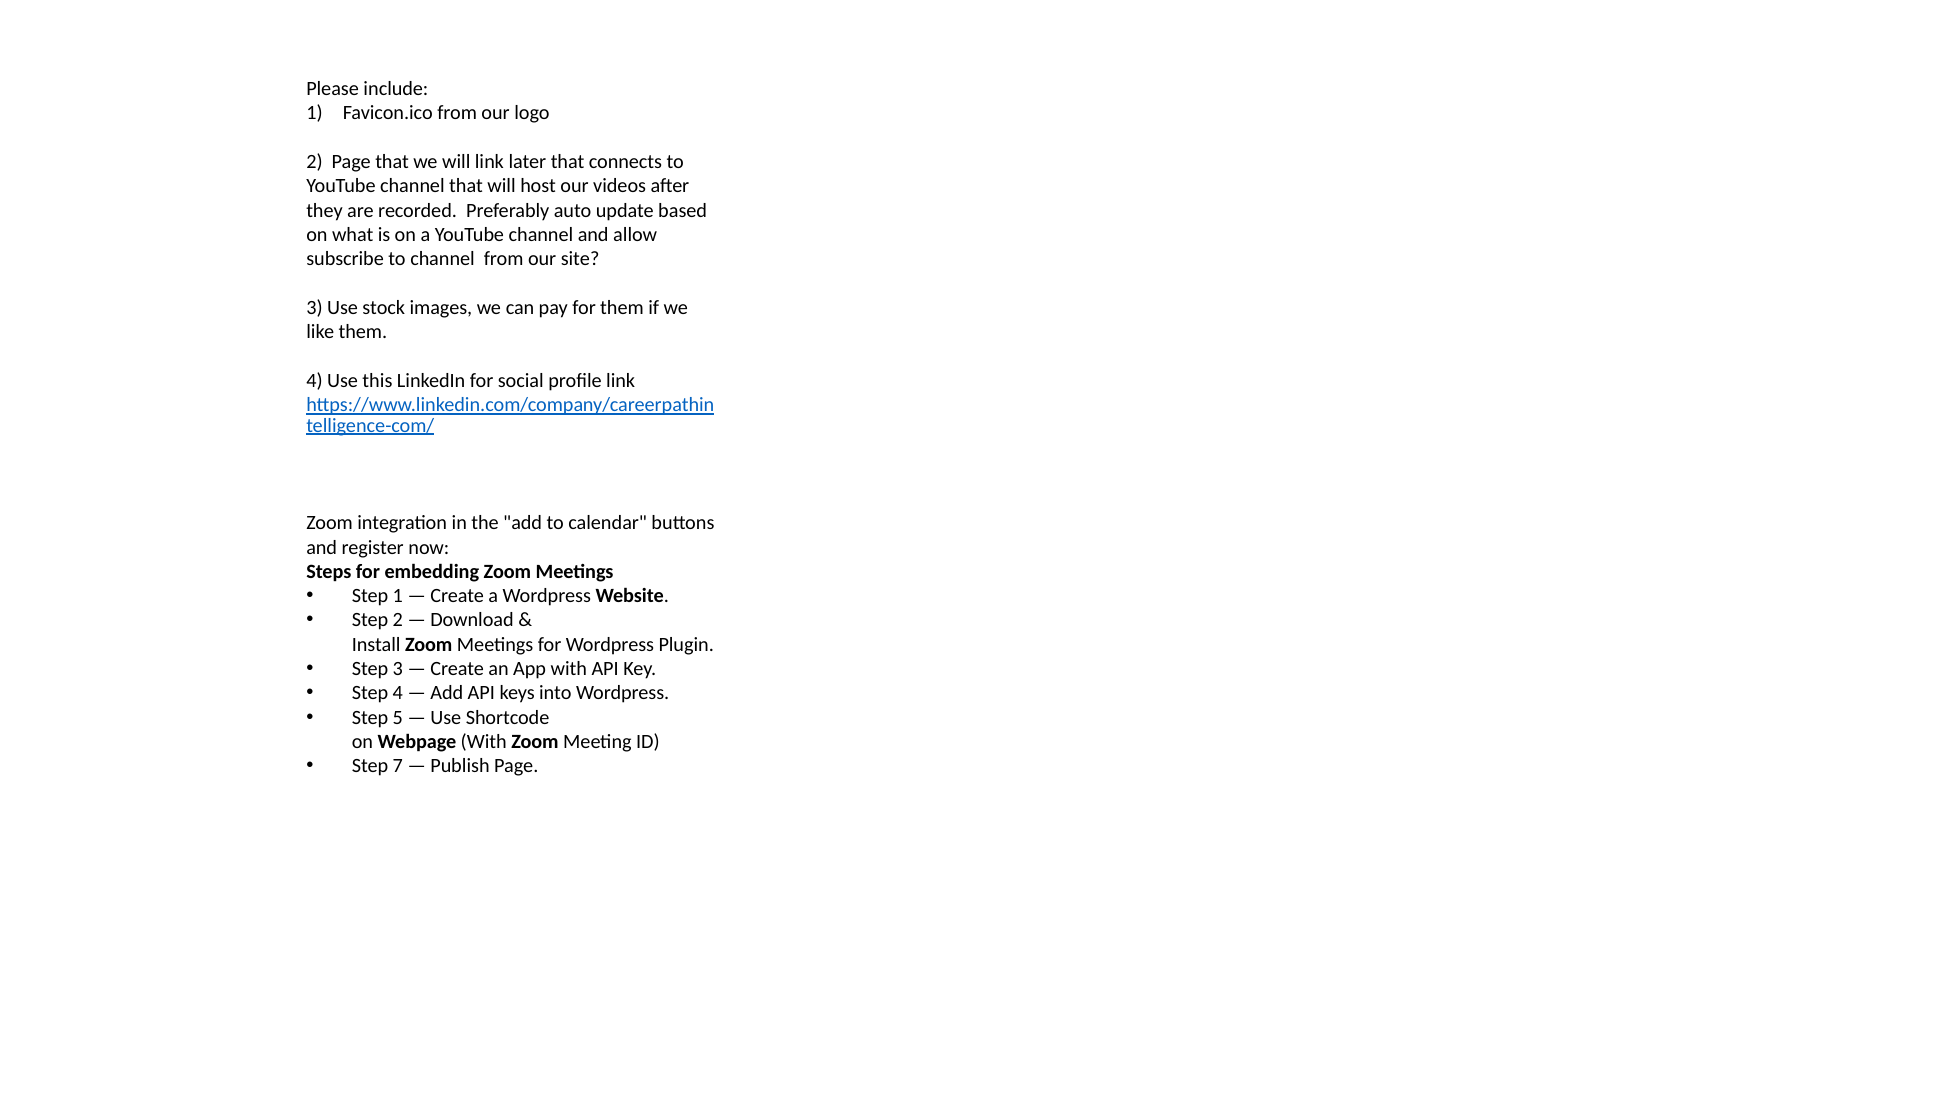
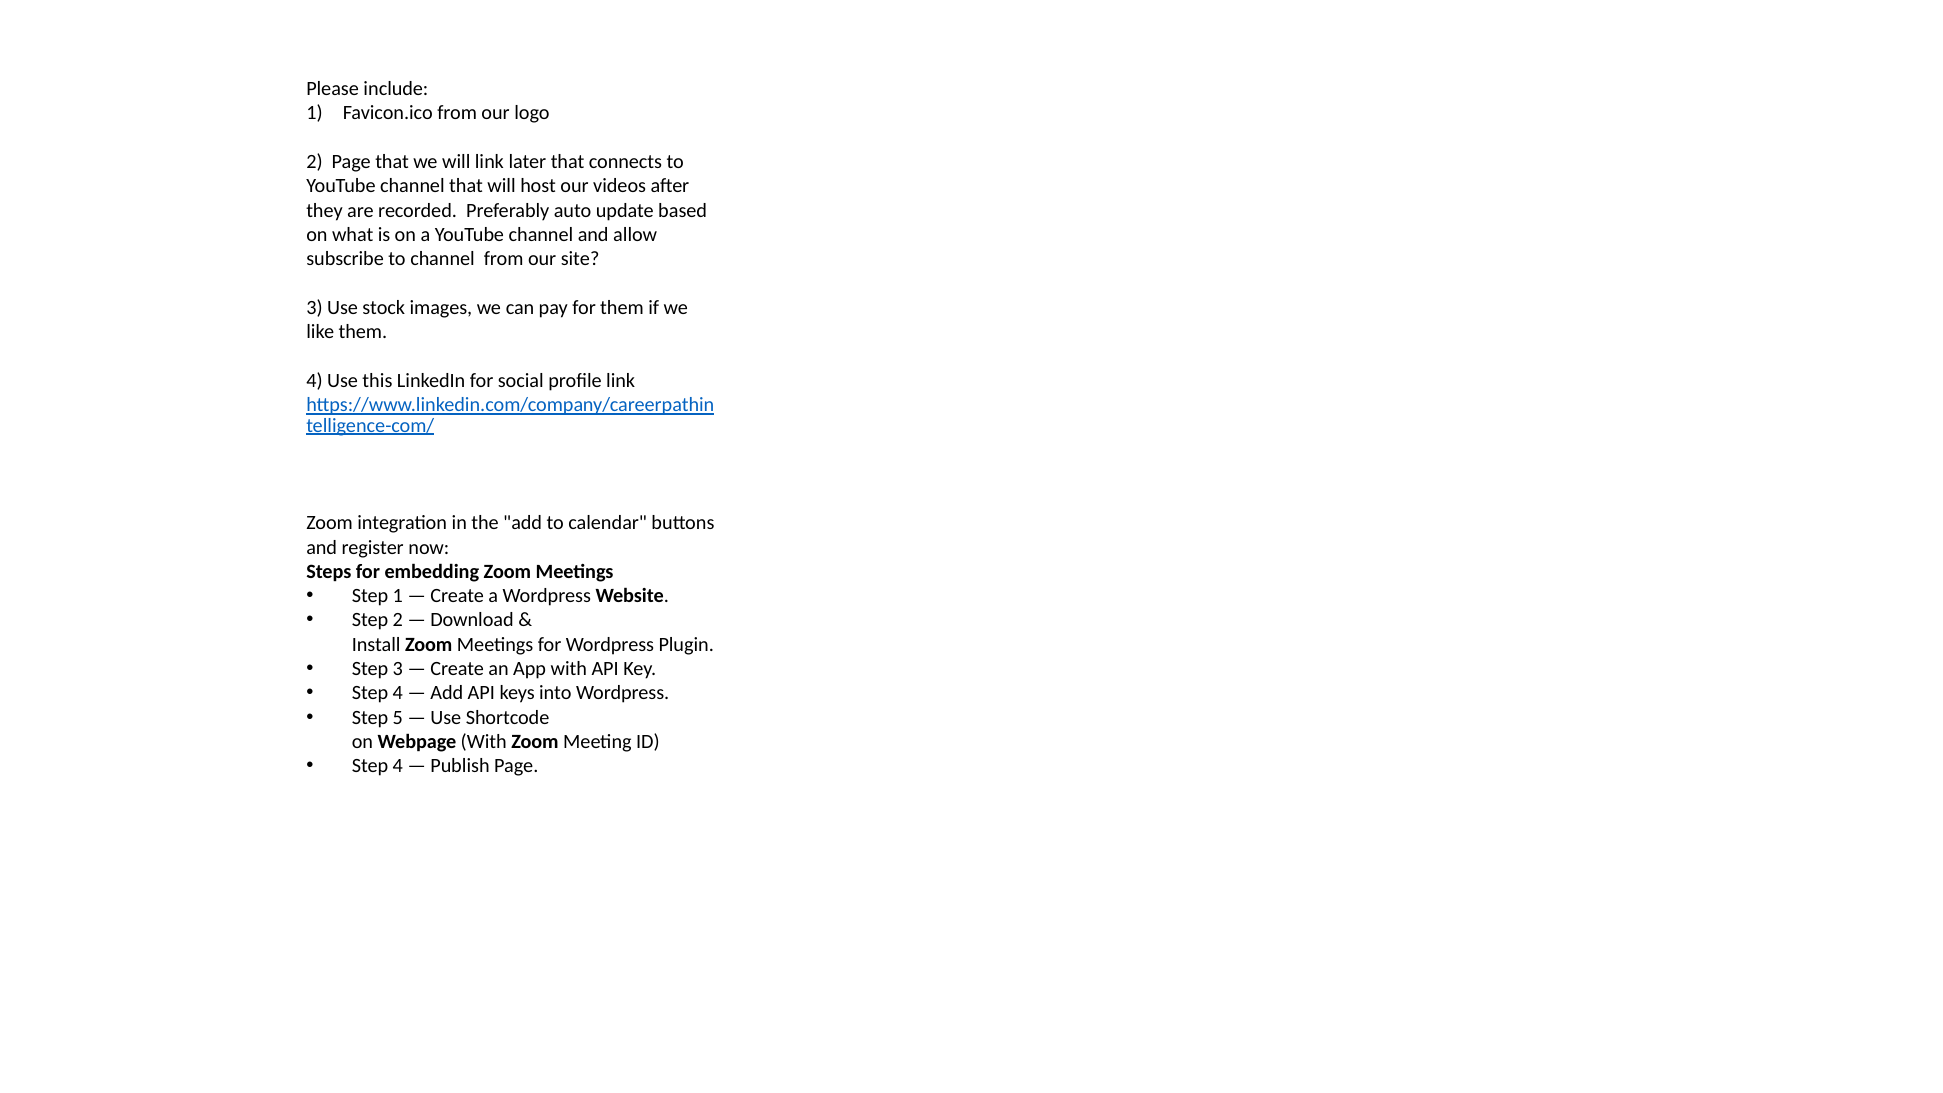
7 at (398, 766): 7 -> 4
